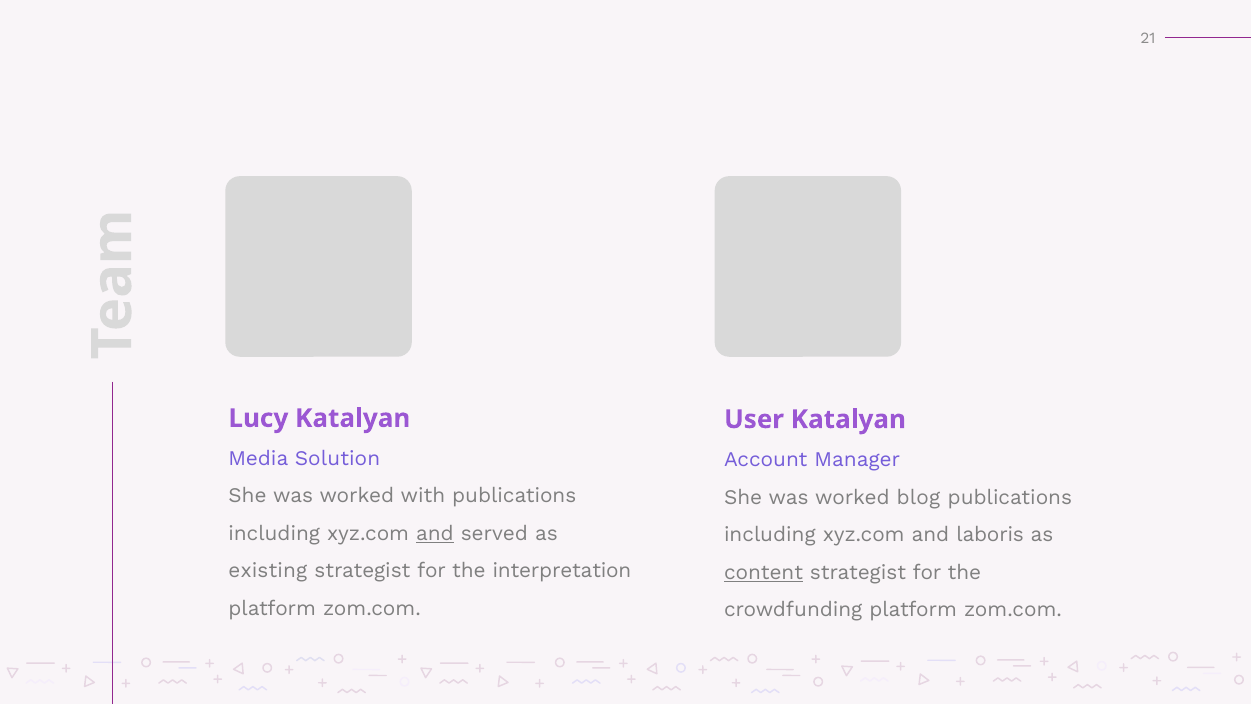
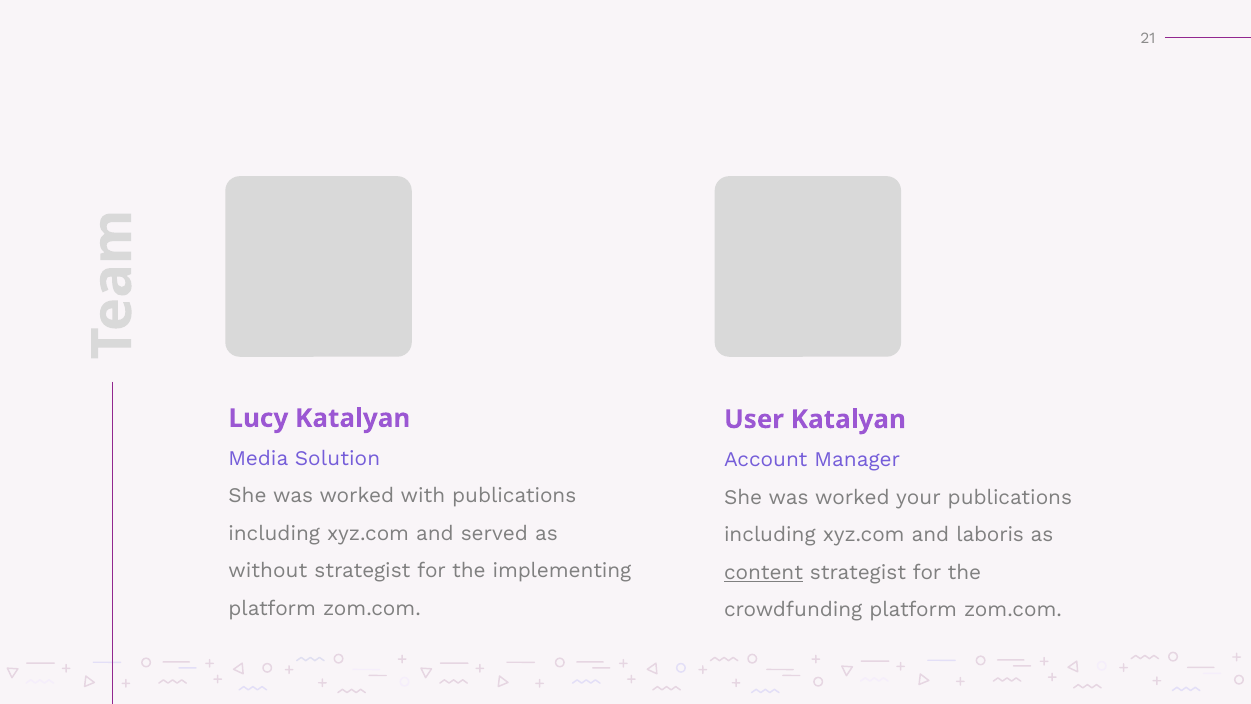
blog: blog -> your
and at (435, 533) underline: present -> none
existing: existing -> without
interpretation: interpretation -> implementing
